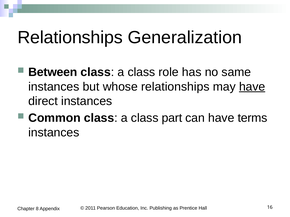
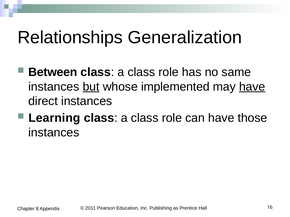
but underline: none -> present
whose relationships: relationships -> implemented
Common: Common -> Learning
part at (172, 118): part -> role
terms: terms -> those
